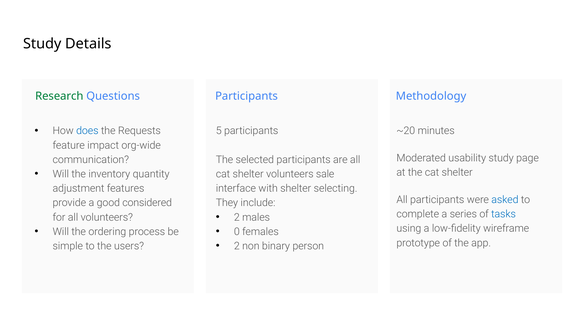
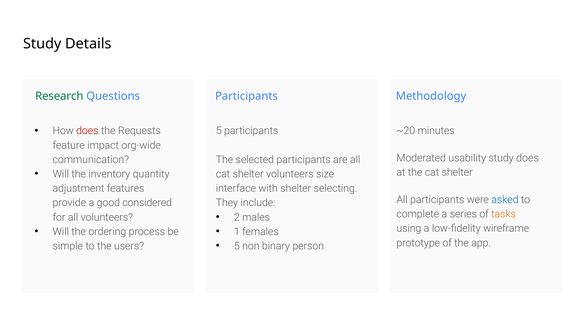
does at (87, 131) colour: blue -> red
study page: page -> does
sale: sale -> size
tasks colour: blue -> orange
0: 0 -> 1
2 at (237, 246): 2 -> 5
